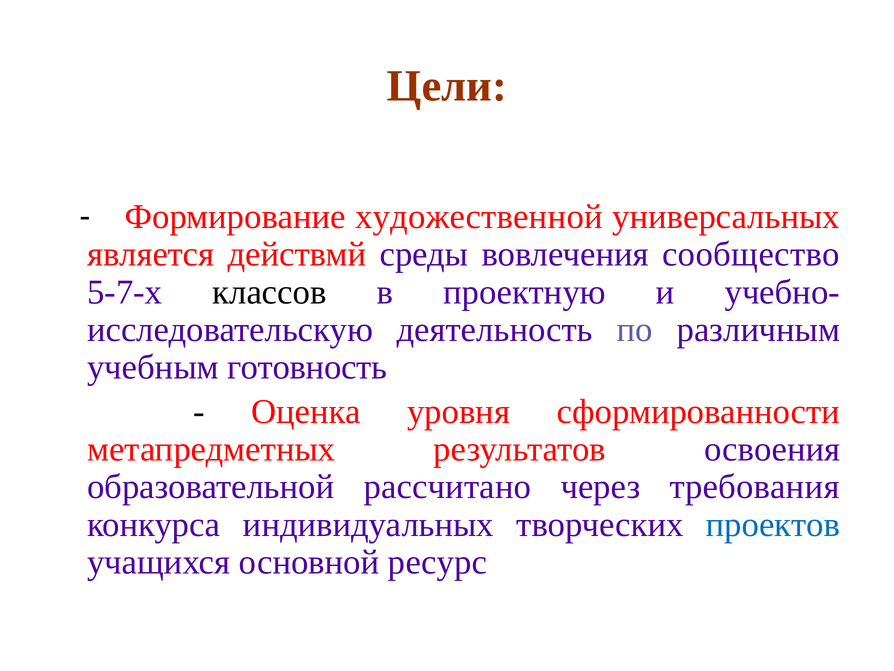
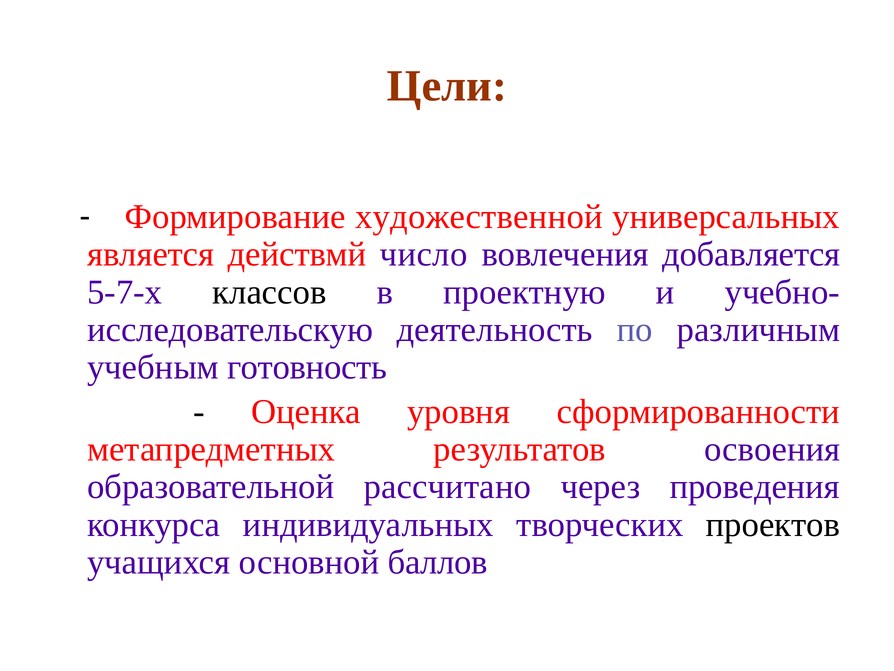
среды: среды -> число
сообщество: сообщество -> добавляется
требования: требования -> проведения
проектов colour: blue -> black
ресурс: ресурс -> баллов
